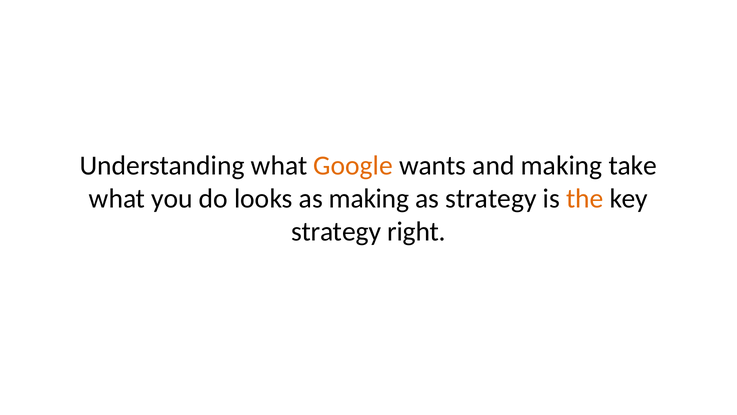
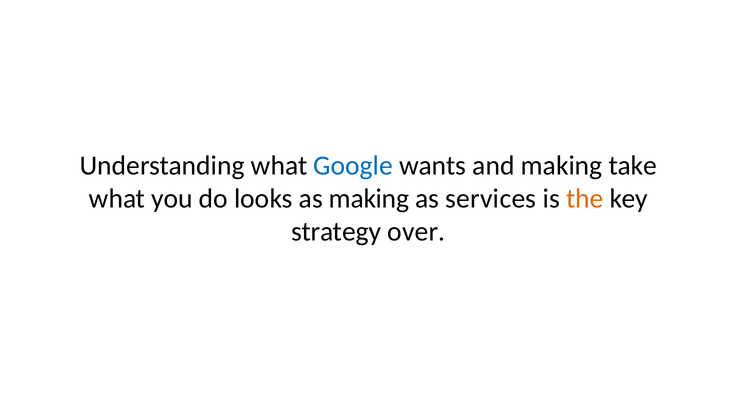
Google colour: orange -> blue
as strategy: strategy -> services
right: right -> over
